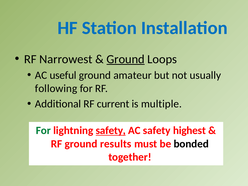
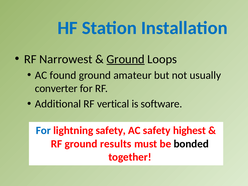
useful: useful -> found
following: following -> converter
current: current -> vertical
multiple: multiple -> software
For at (43, 131) colour: green -> blue
safety at (111, 131) underline: present -> none
